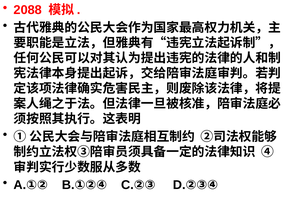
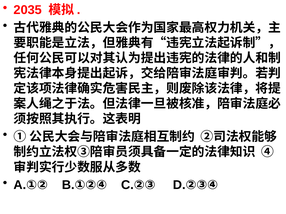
2088: 2088 -> 2035
